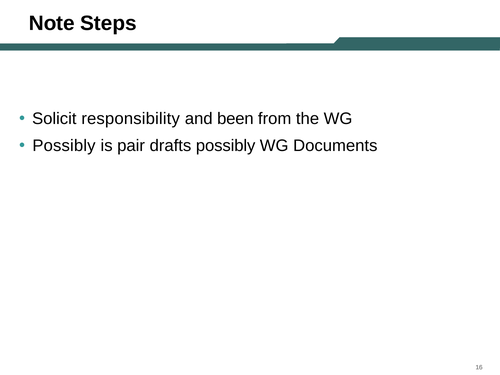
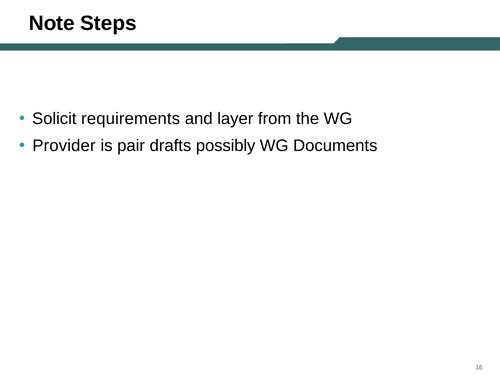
responsibility: responsibility -> requirements
been: been -> layer
Possibly at (64, 146): Possibly -> Provider
